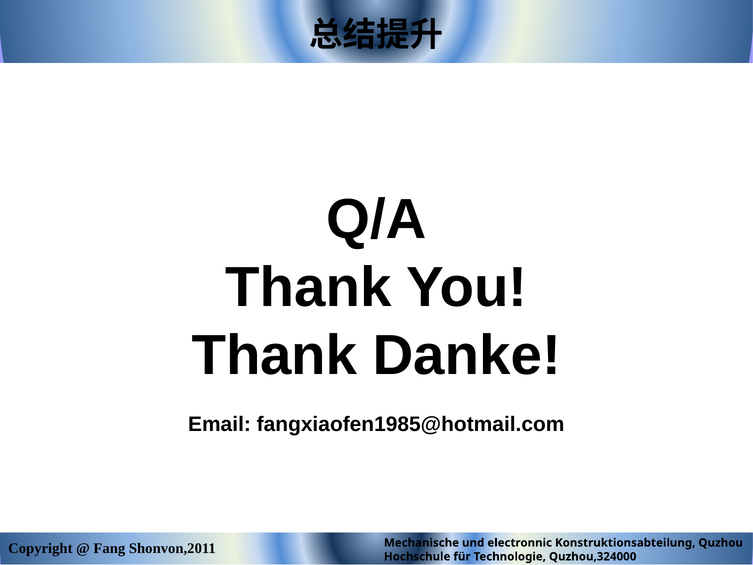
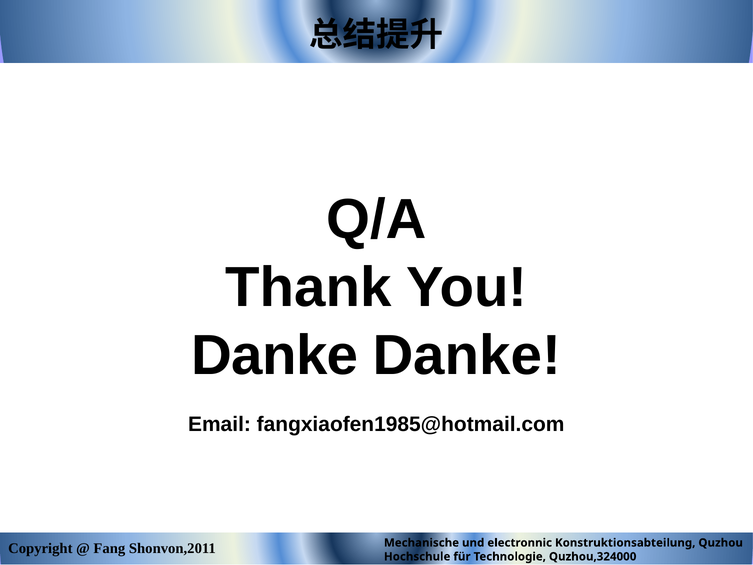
Thank at (274, 355): Thank -> Danke
